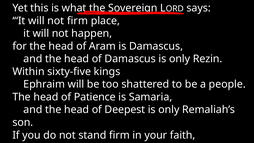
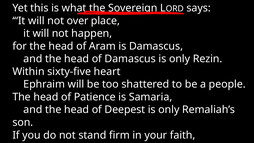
not firm: firm -> over
kings: kings -> heart
